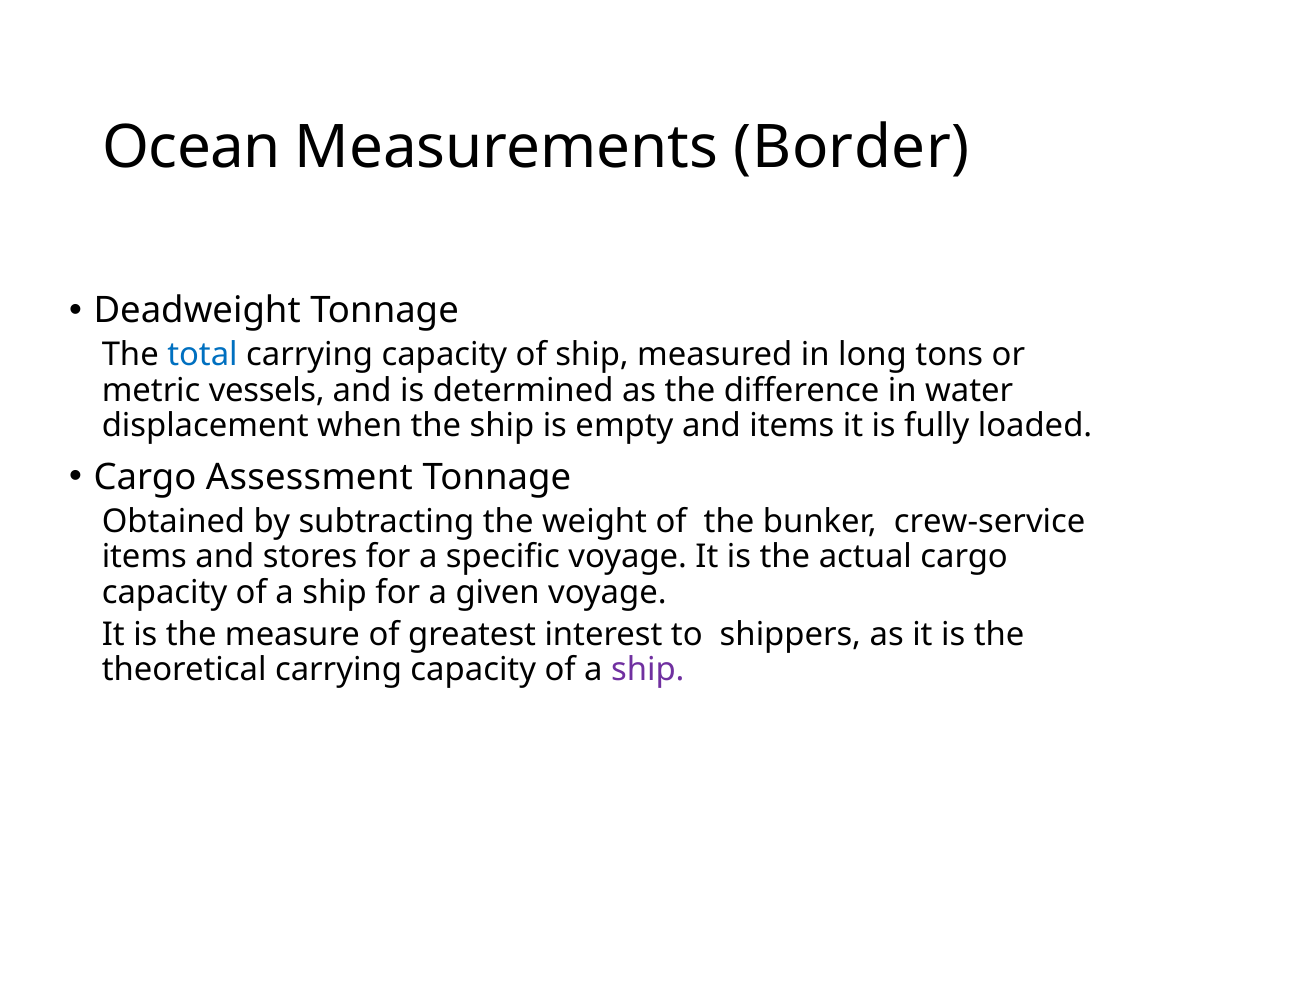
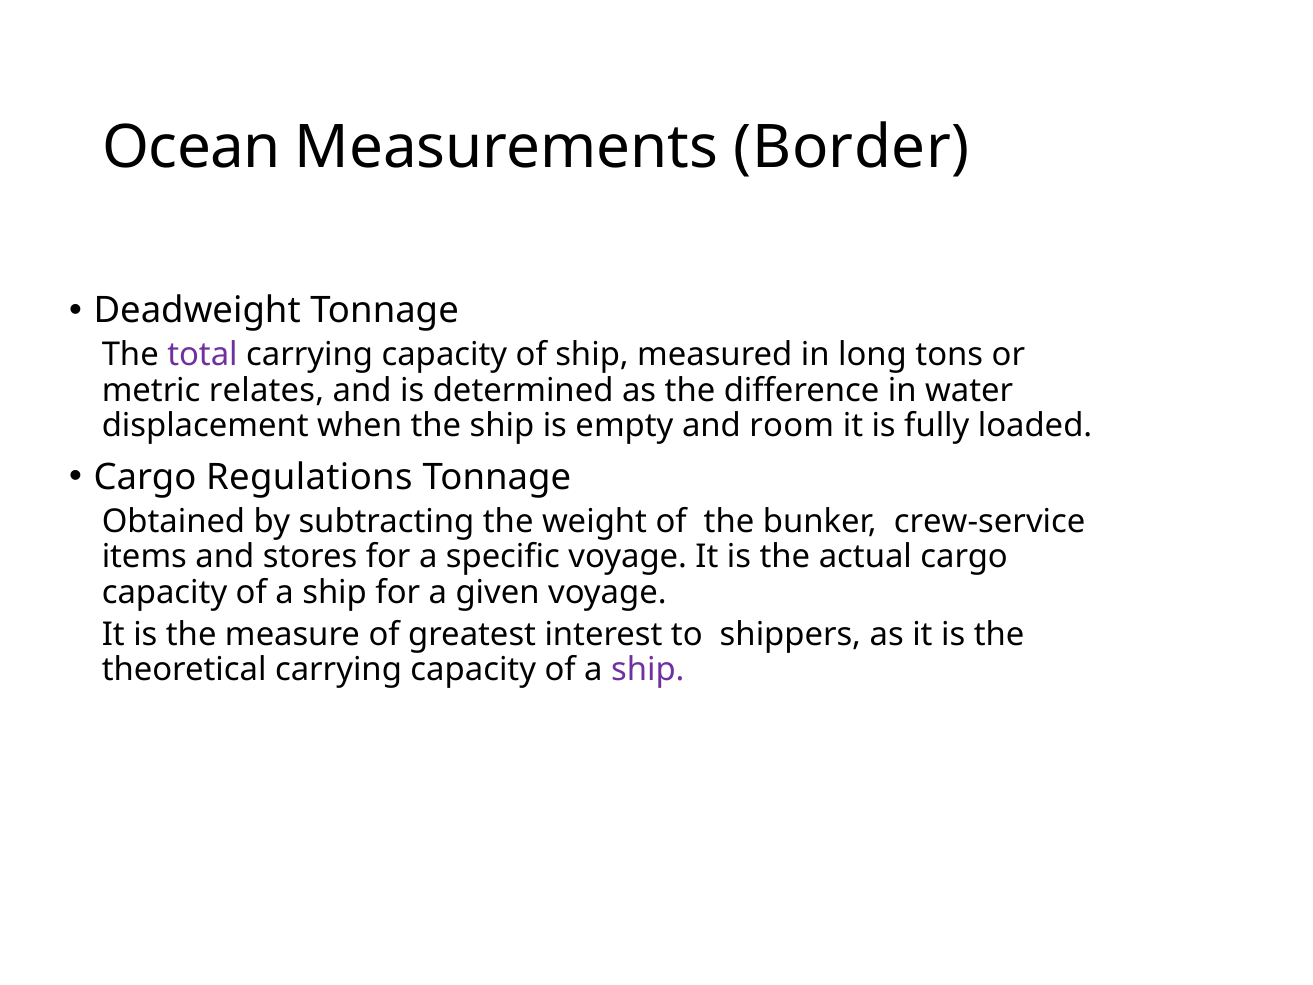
total colour: blue -> purple
vessels: vessels -> relates
and items: items -> room
Assessment: Assessment -> Regulations
